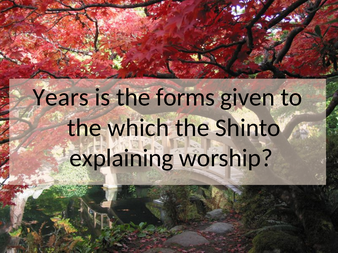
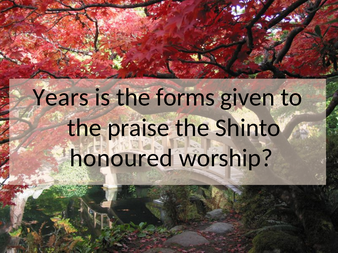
which: which -> praise
explaining: explaining -> honoured
